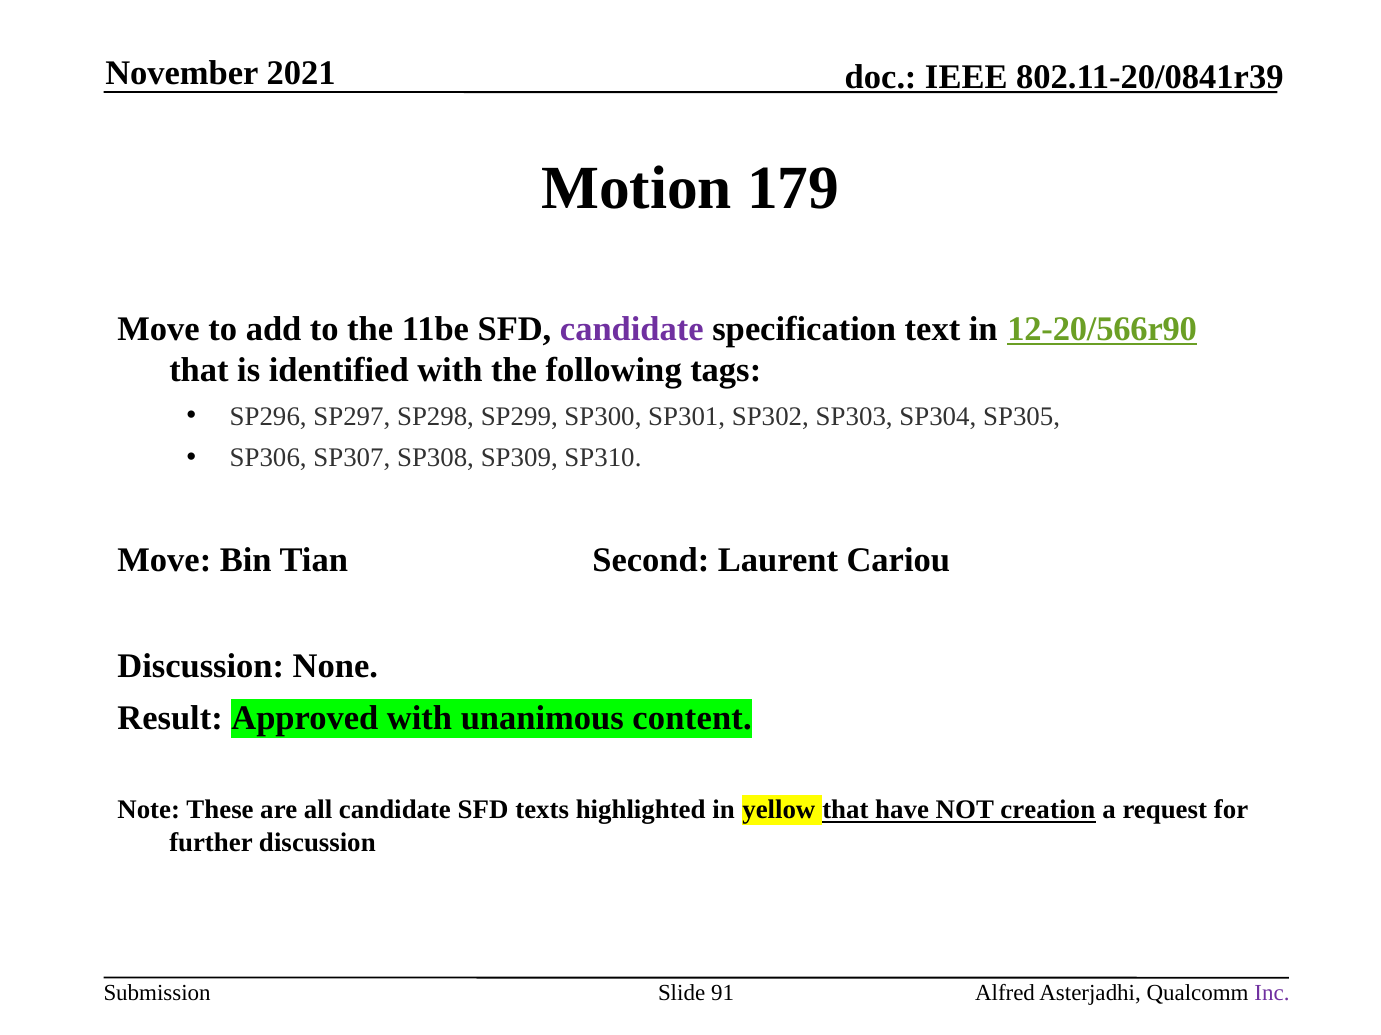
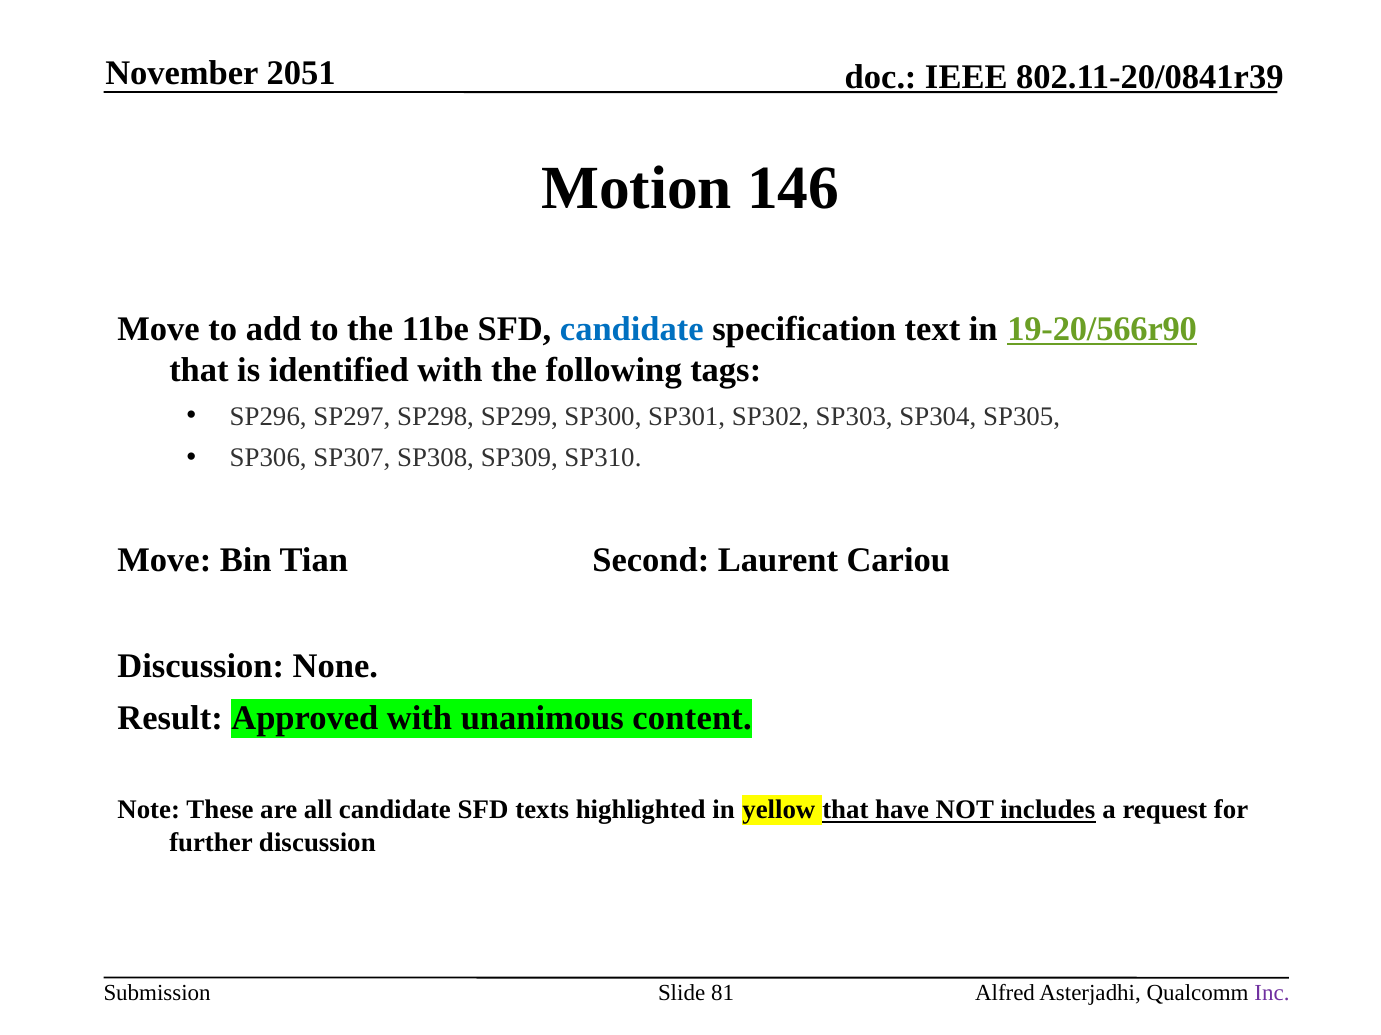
2021: 2021 -> 2051
179: 179 -> 146
candidate at (632, 329) colour: purple -> blue
12-20/566r90: 12-20/566r90 -> 19-20/566r90
creation: creation -> includes
91: 91 -> 81
